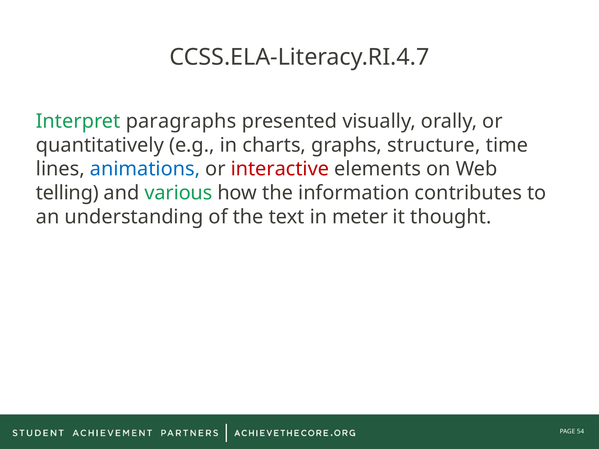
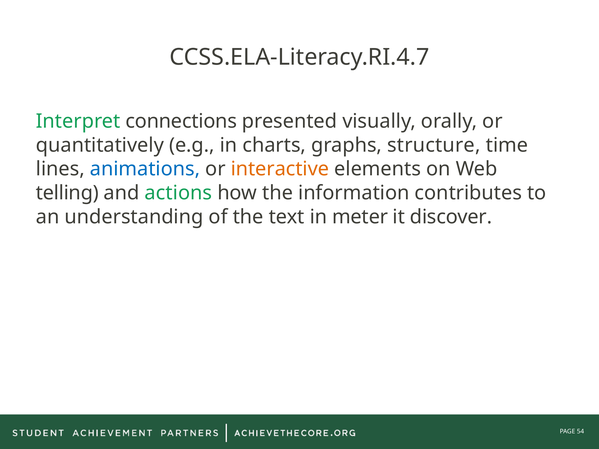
paragraphs: paragraphs -> connections
interactive colour: red -> orange
various: various -> actions
thought: thought -> discover
